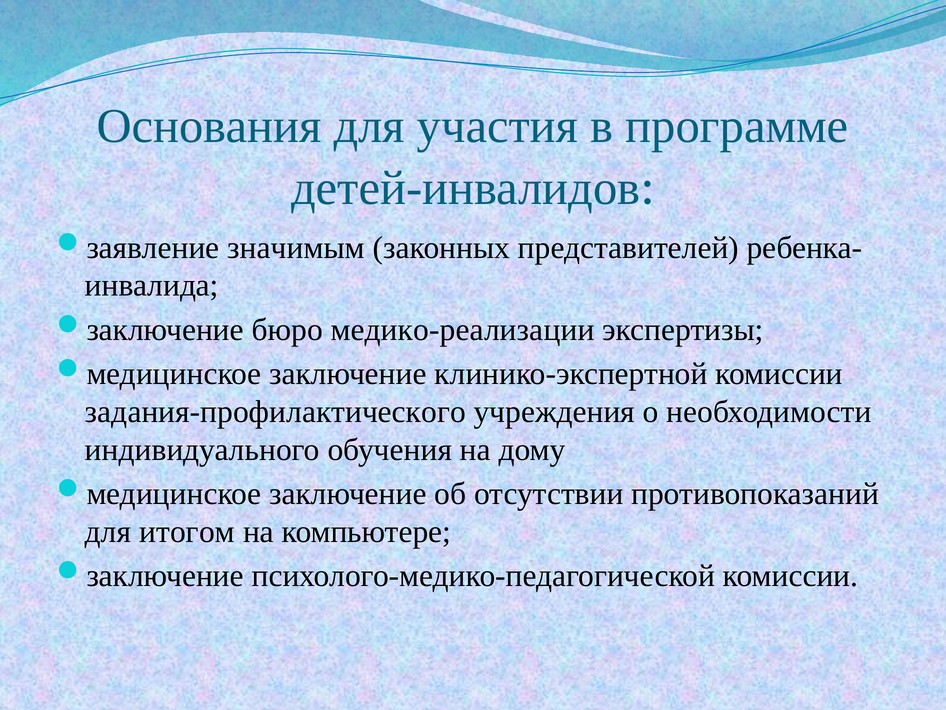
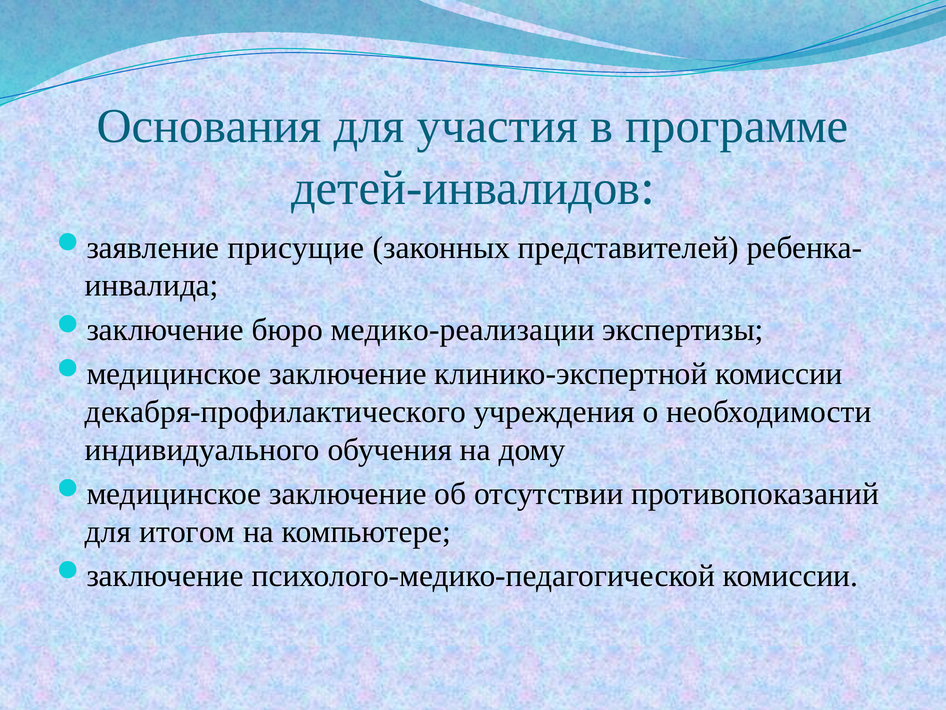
значимым: значимым -> присущие
задания-профилактического: задания-профилактического -> декабря-профилактического
